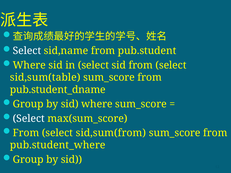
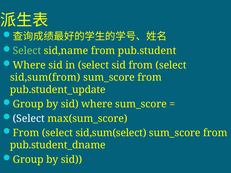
Select at (27, 51) colour: white -> light green
sid,sum(table: sid,sum(table -> sid,sum(from
pub.student_dname: pub.student_dname -> pub.student_update
sid,sum(from: sid,sum(from -> sid,sum(select
pub.student_where: pub.student_where -> pub.student_dname
